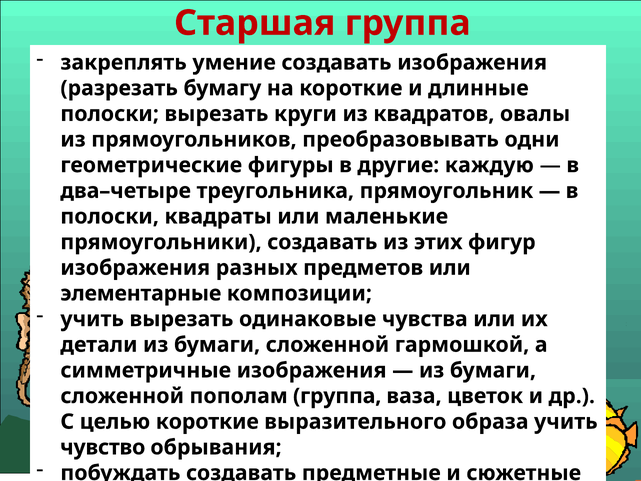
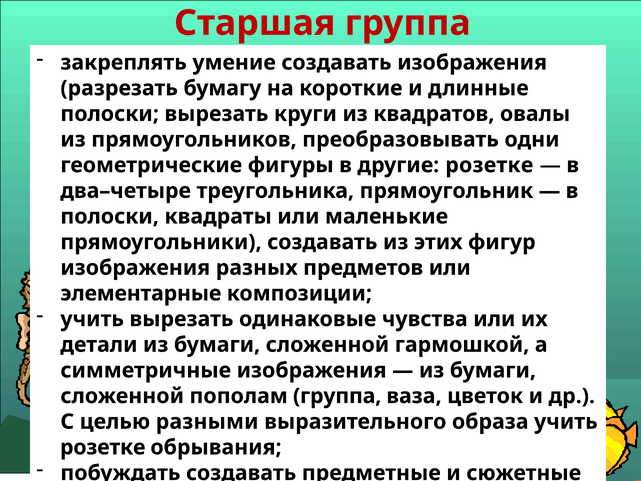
другие каждую: каждую -> розетке
целью короткие: короткие -> разными
чувство at (103, 447): чувство -> розетке
